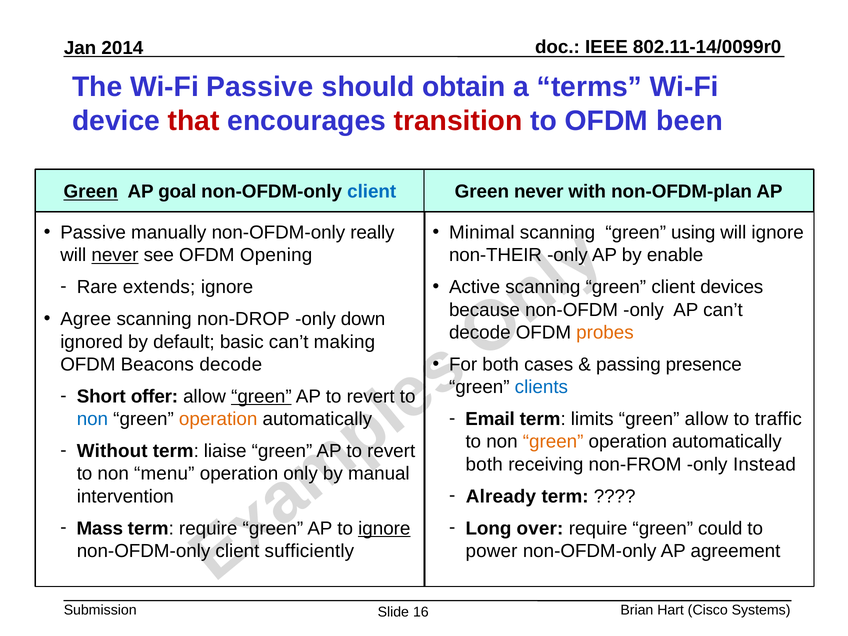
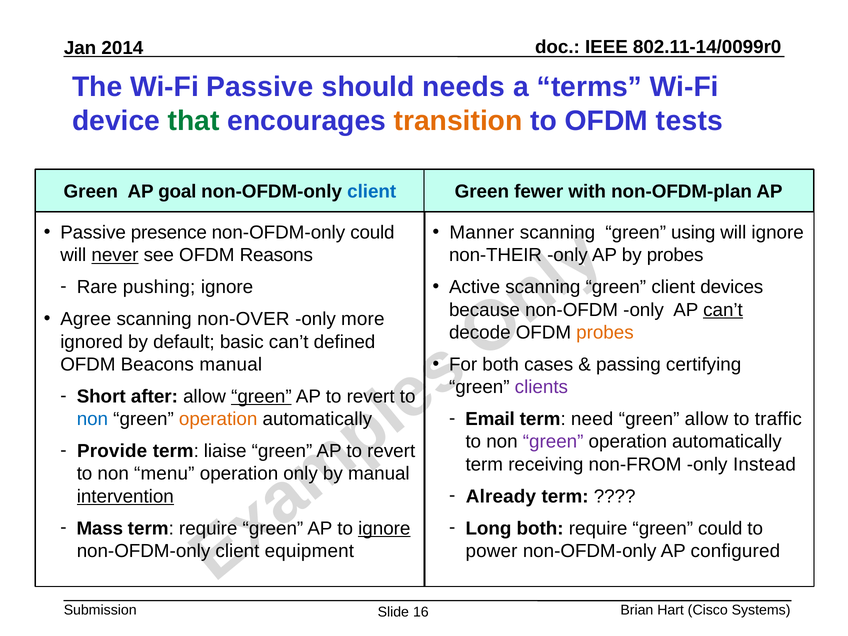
obtain: obtain -> needs
that colour: red -> green
transition colour: red -> orange
been: been -> tests
Green at (91, 192) underline: present -> none
Green never: never -> fewer
manually: manually -> presence
non-OFDM-only really: really -> could
Minimal: Minimal -> Manner
Opening: Opening -> Reasons
by enable: enable -> probes
extends: extends -> pushing
can’t at (723, 310) underline: none -> present
non-DROP: non-DROP -> non-OVER
down: down -> more
making: making -> defined
presence: presence -> certifying
Beacons decode: decode -> manual
clients colour: blue -> purple
offer: offer -> after
limits: limits -> need
green at (553, 442) colour: orange -> purple
Without: Without -> Provide
both at (484, 464): both -> term
intervention underline: none -> present
Long over: over -> both
sufficiently: sufficiently -> equipment
agreement: agreement -> configured
